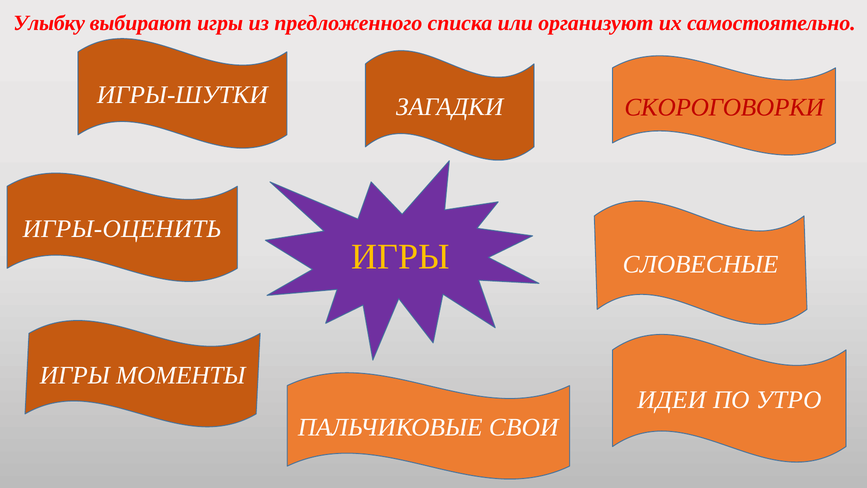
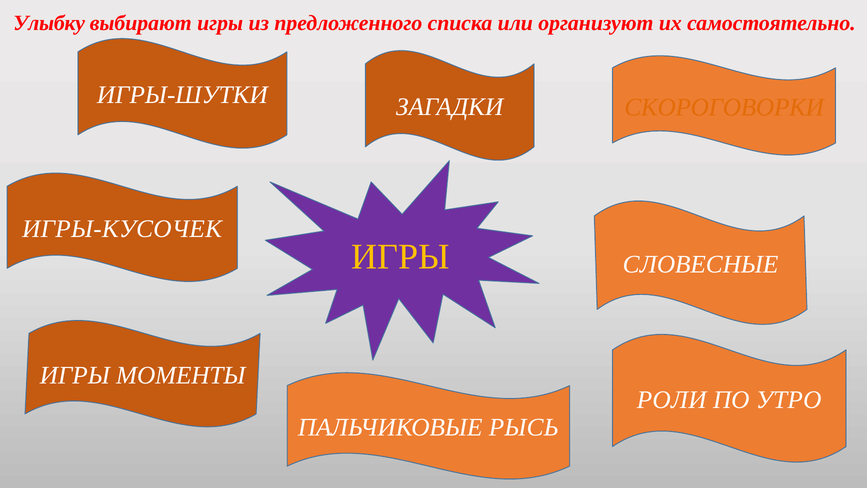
СКОРОГОВОРКИ colour: red -> orange
ИГРЫ-ОЦЕНИТЬ: ИГРЫ-ОЦЕНИТЬ -> ИГРЫ-КУСОЧЕК
ИДЕИ: ИДЕИ -> РОЛИ
СВОИ: СВОИ -> РЫСЬ
